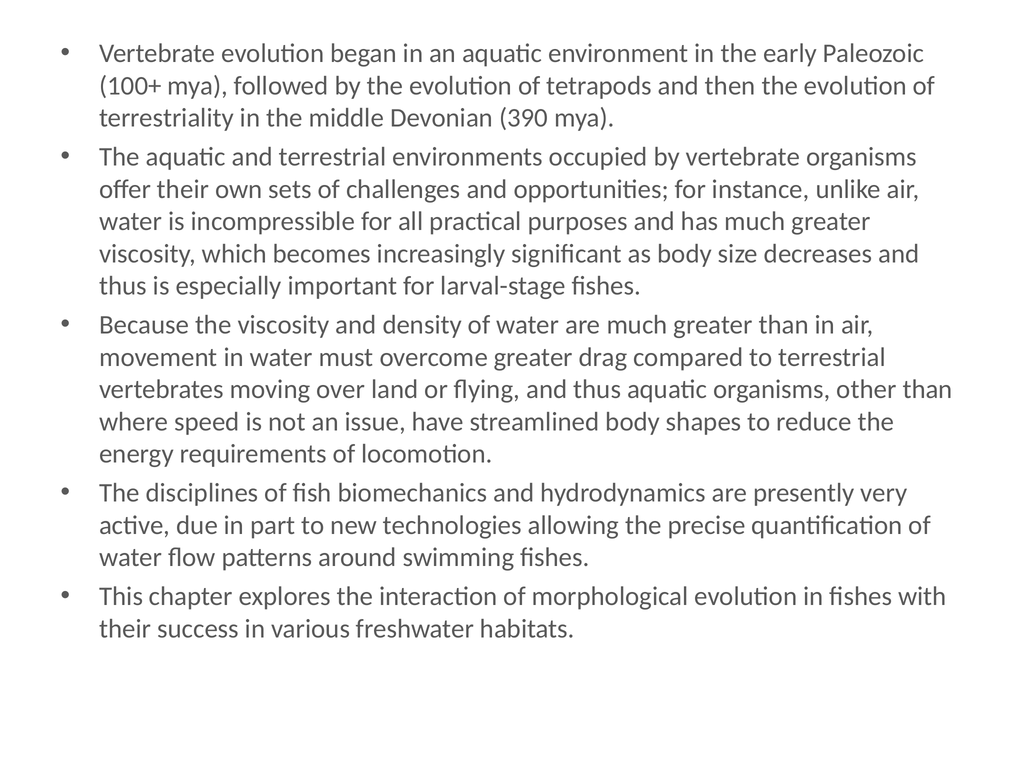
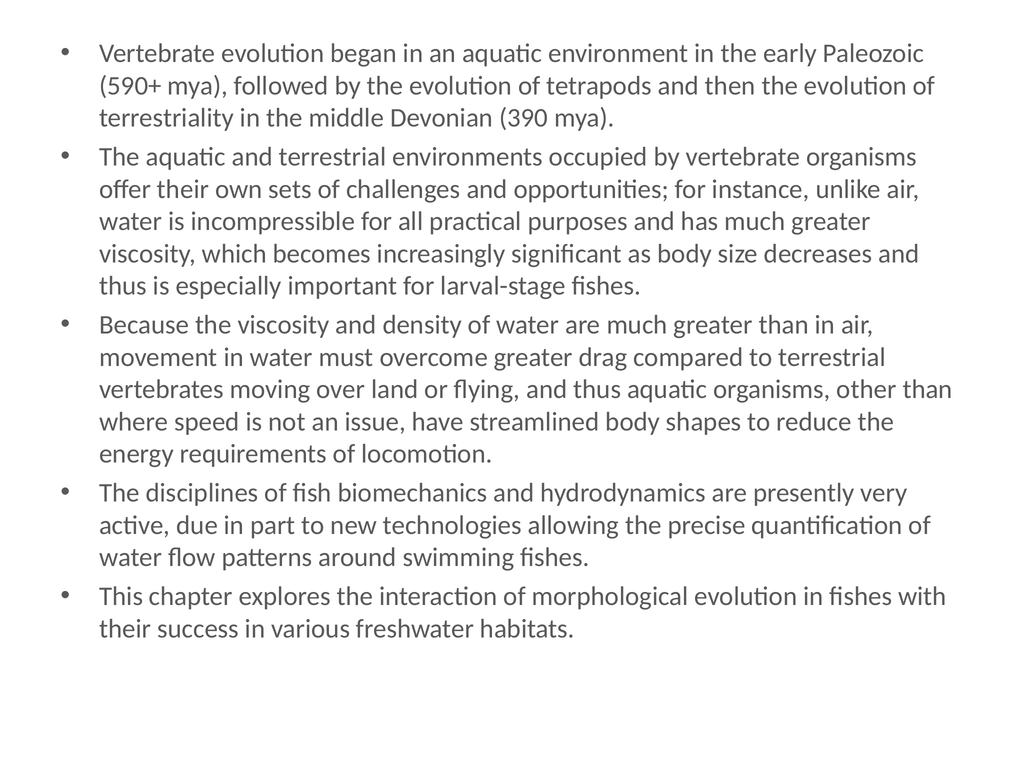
100+: 100+ -> 590+
